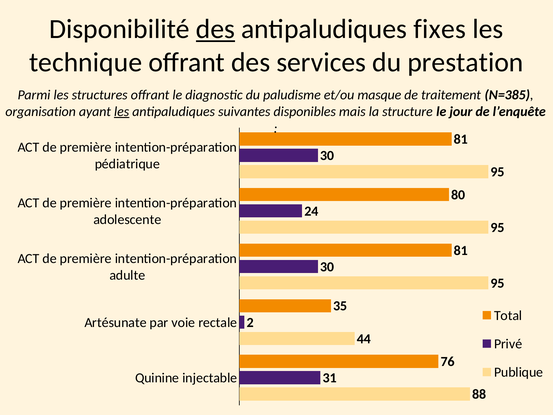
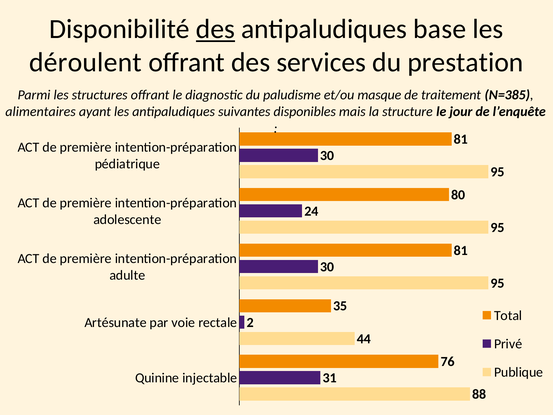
fixes: fixes -> base
technique: technique -> déroulent
organisation: organisation -> alimentaires
les at (122, 112) underline: present -> none
